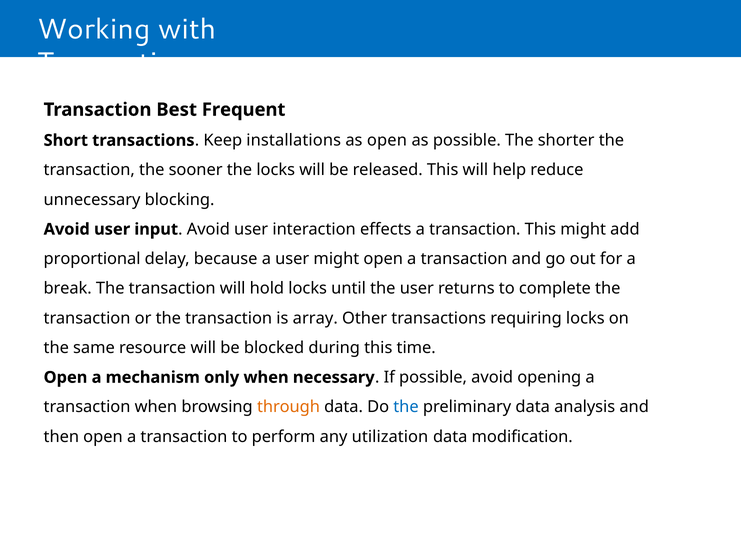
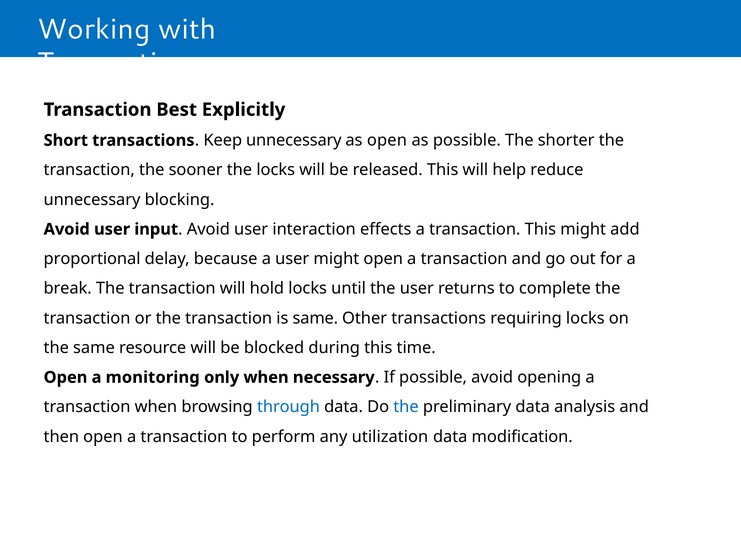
Frequent: Frequent -> Explicitly
Keep installations: installations -> unnecessary
is array: array -> same
mechanism: mechanism -> monitoring
through colour: orange -> blue
